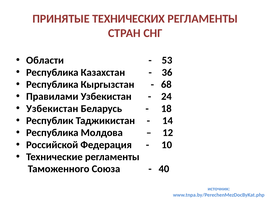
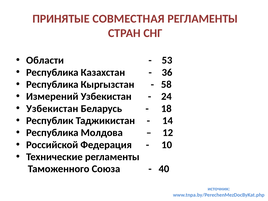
ТЕХНИЧЕСКИХ: ТЕХНИЧЕСКИХ -> СОВМЕСТНАЯ
68: 68 -> 58
Правилами: Правилами -> Измерений
